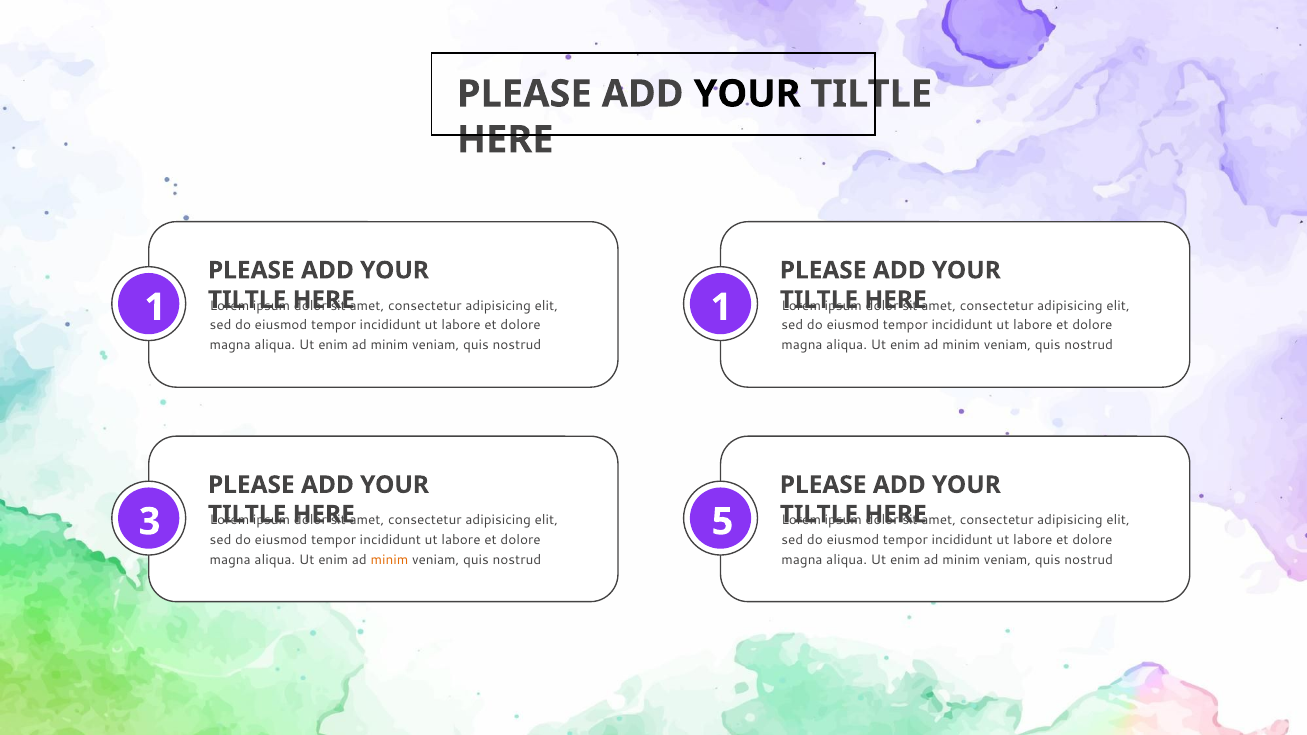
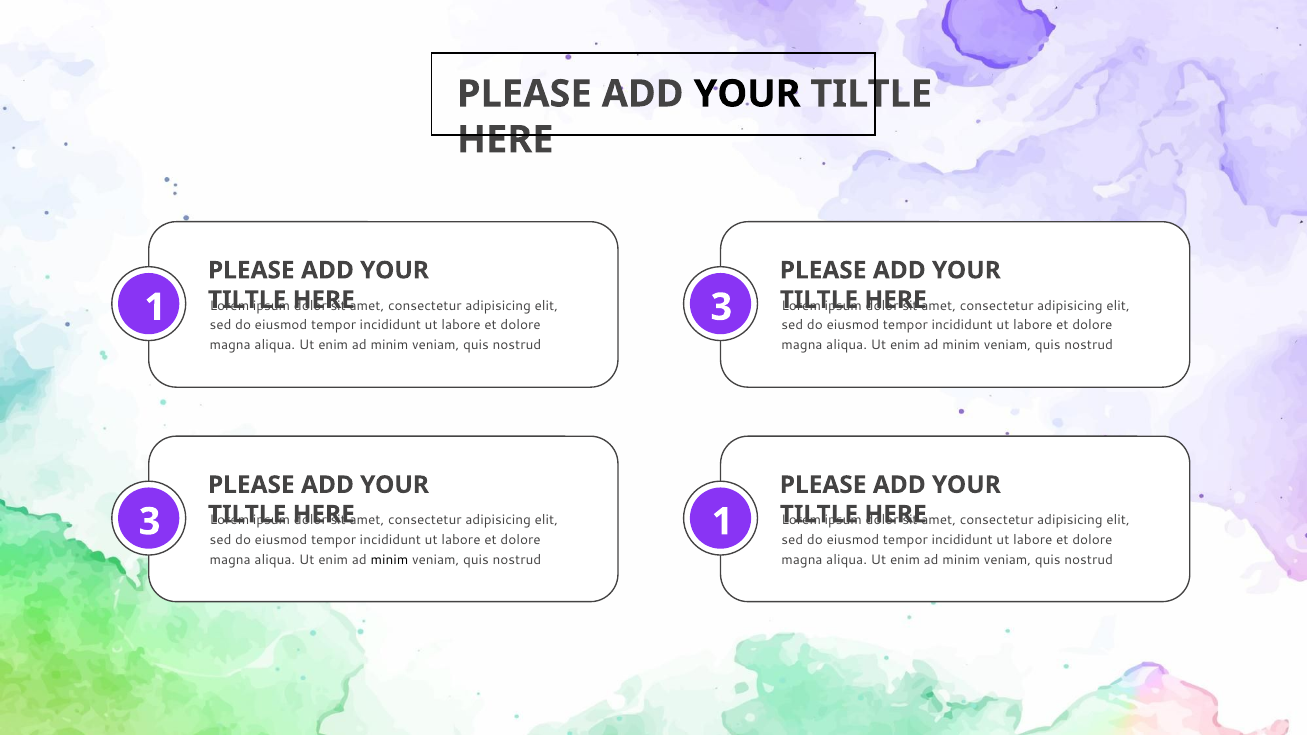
1 at (721, 307): 1 -> 3
5 at (723, 522): 5 -> 1
minim at (389, 560) colour: orange -> black
